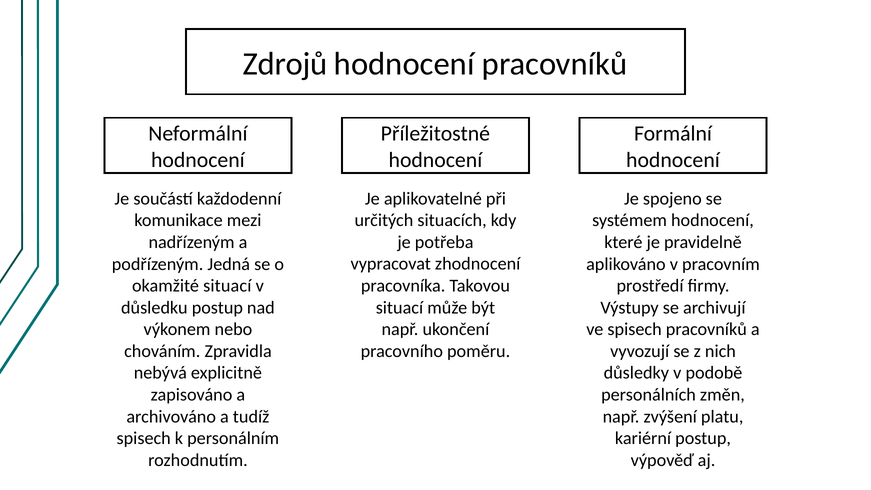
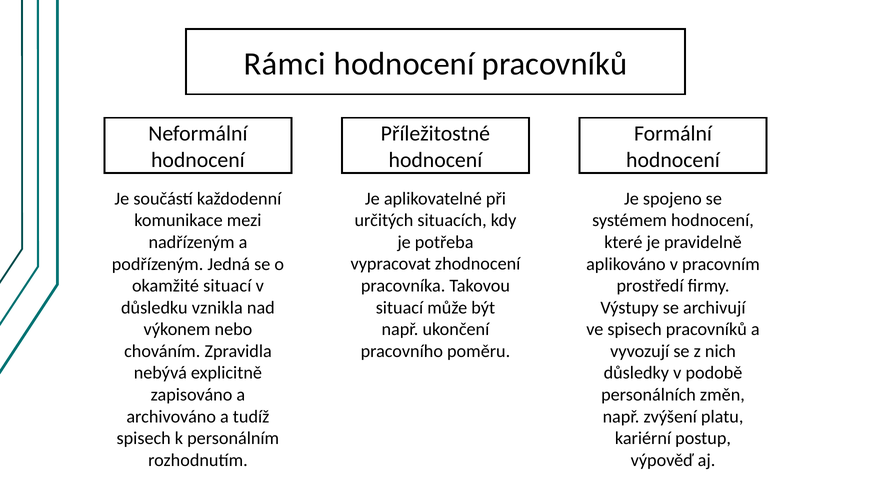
Zdrojů: Zdrojů -> Rámci
důsledku postup: postup -> vznikla
